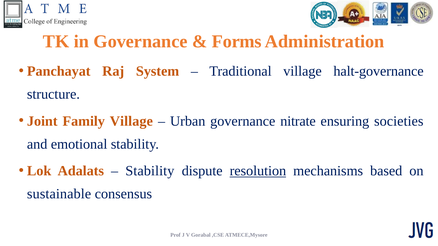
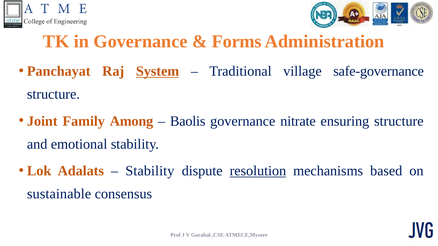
System underline: none -> present
halt-governance: halt-governance -> safe-governance
Family Village: Village -> Among
Urban: Urban -> Baolis
ensuring societies: societies -> structure
